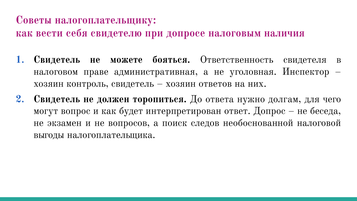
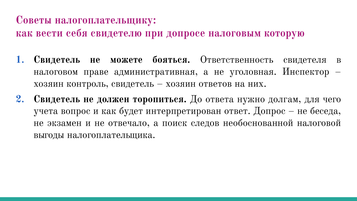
наличия: наличия -> которую
могут: могут -> учета
вопросов: вопросов -> отвечало
